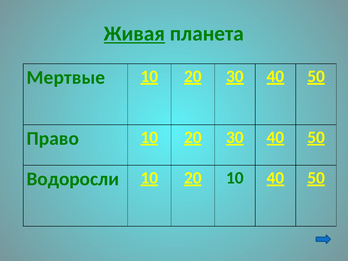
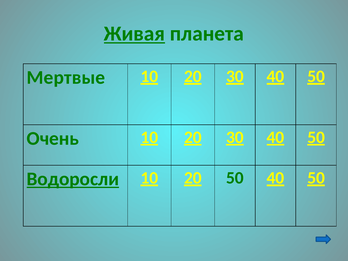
Право: Право -> Очень
Водоросли underline: none -> present
10 at (235, 178): 10 -> 50
